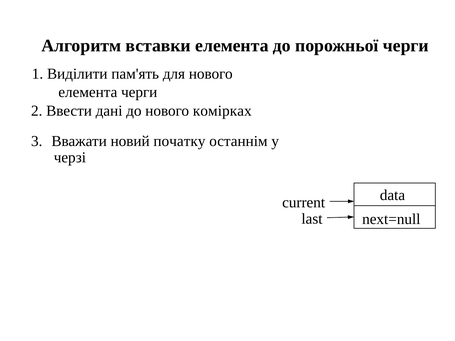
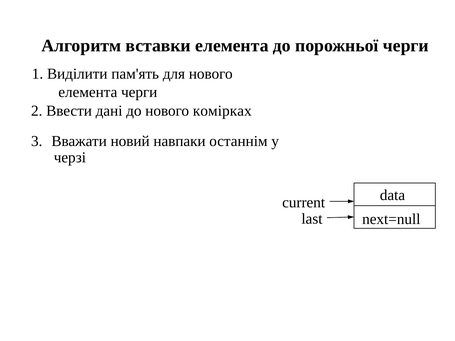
початку: початку -> навпаки
